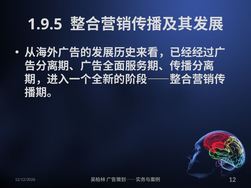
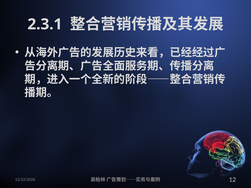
1.9.5: 1.9.5 -> 2.3.1
